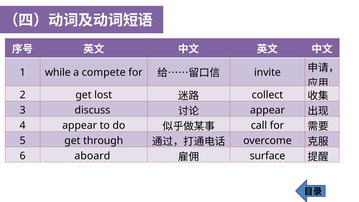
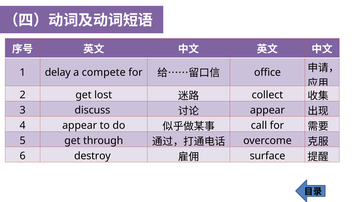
while: while -> delay
invite: invite -> office
aboard: aboard -> destroy
